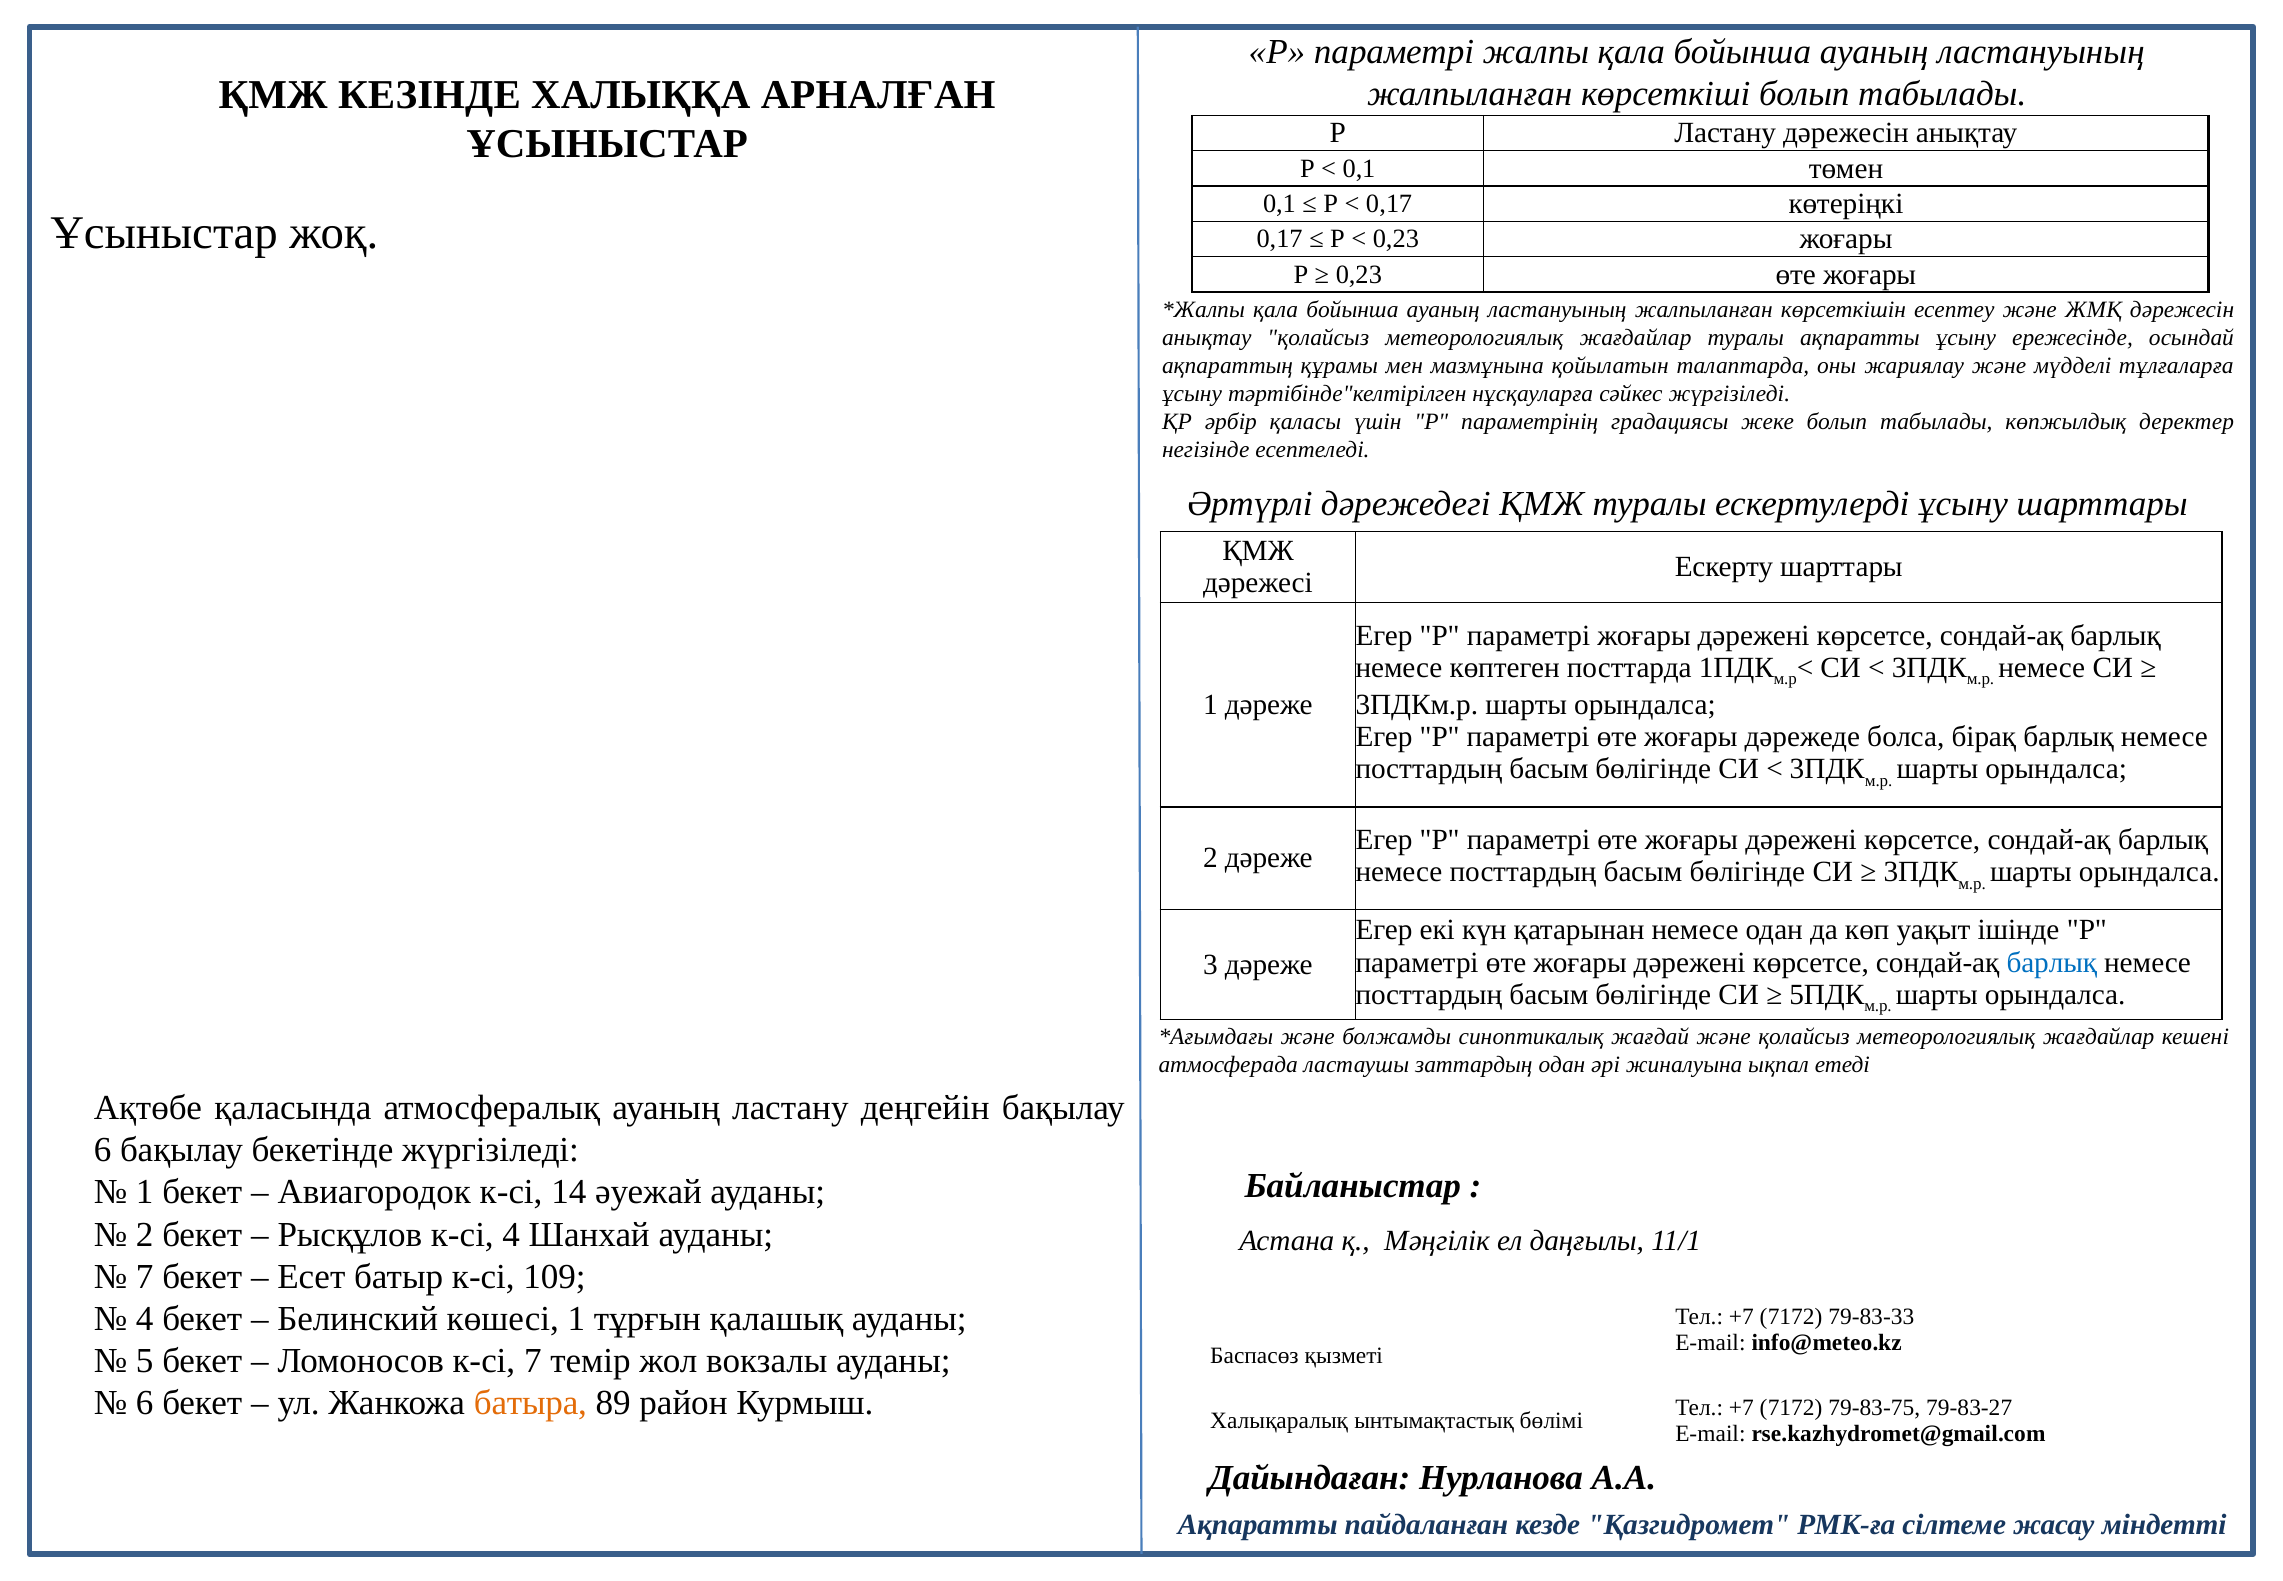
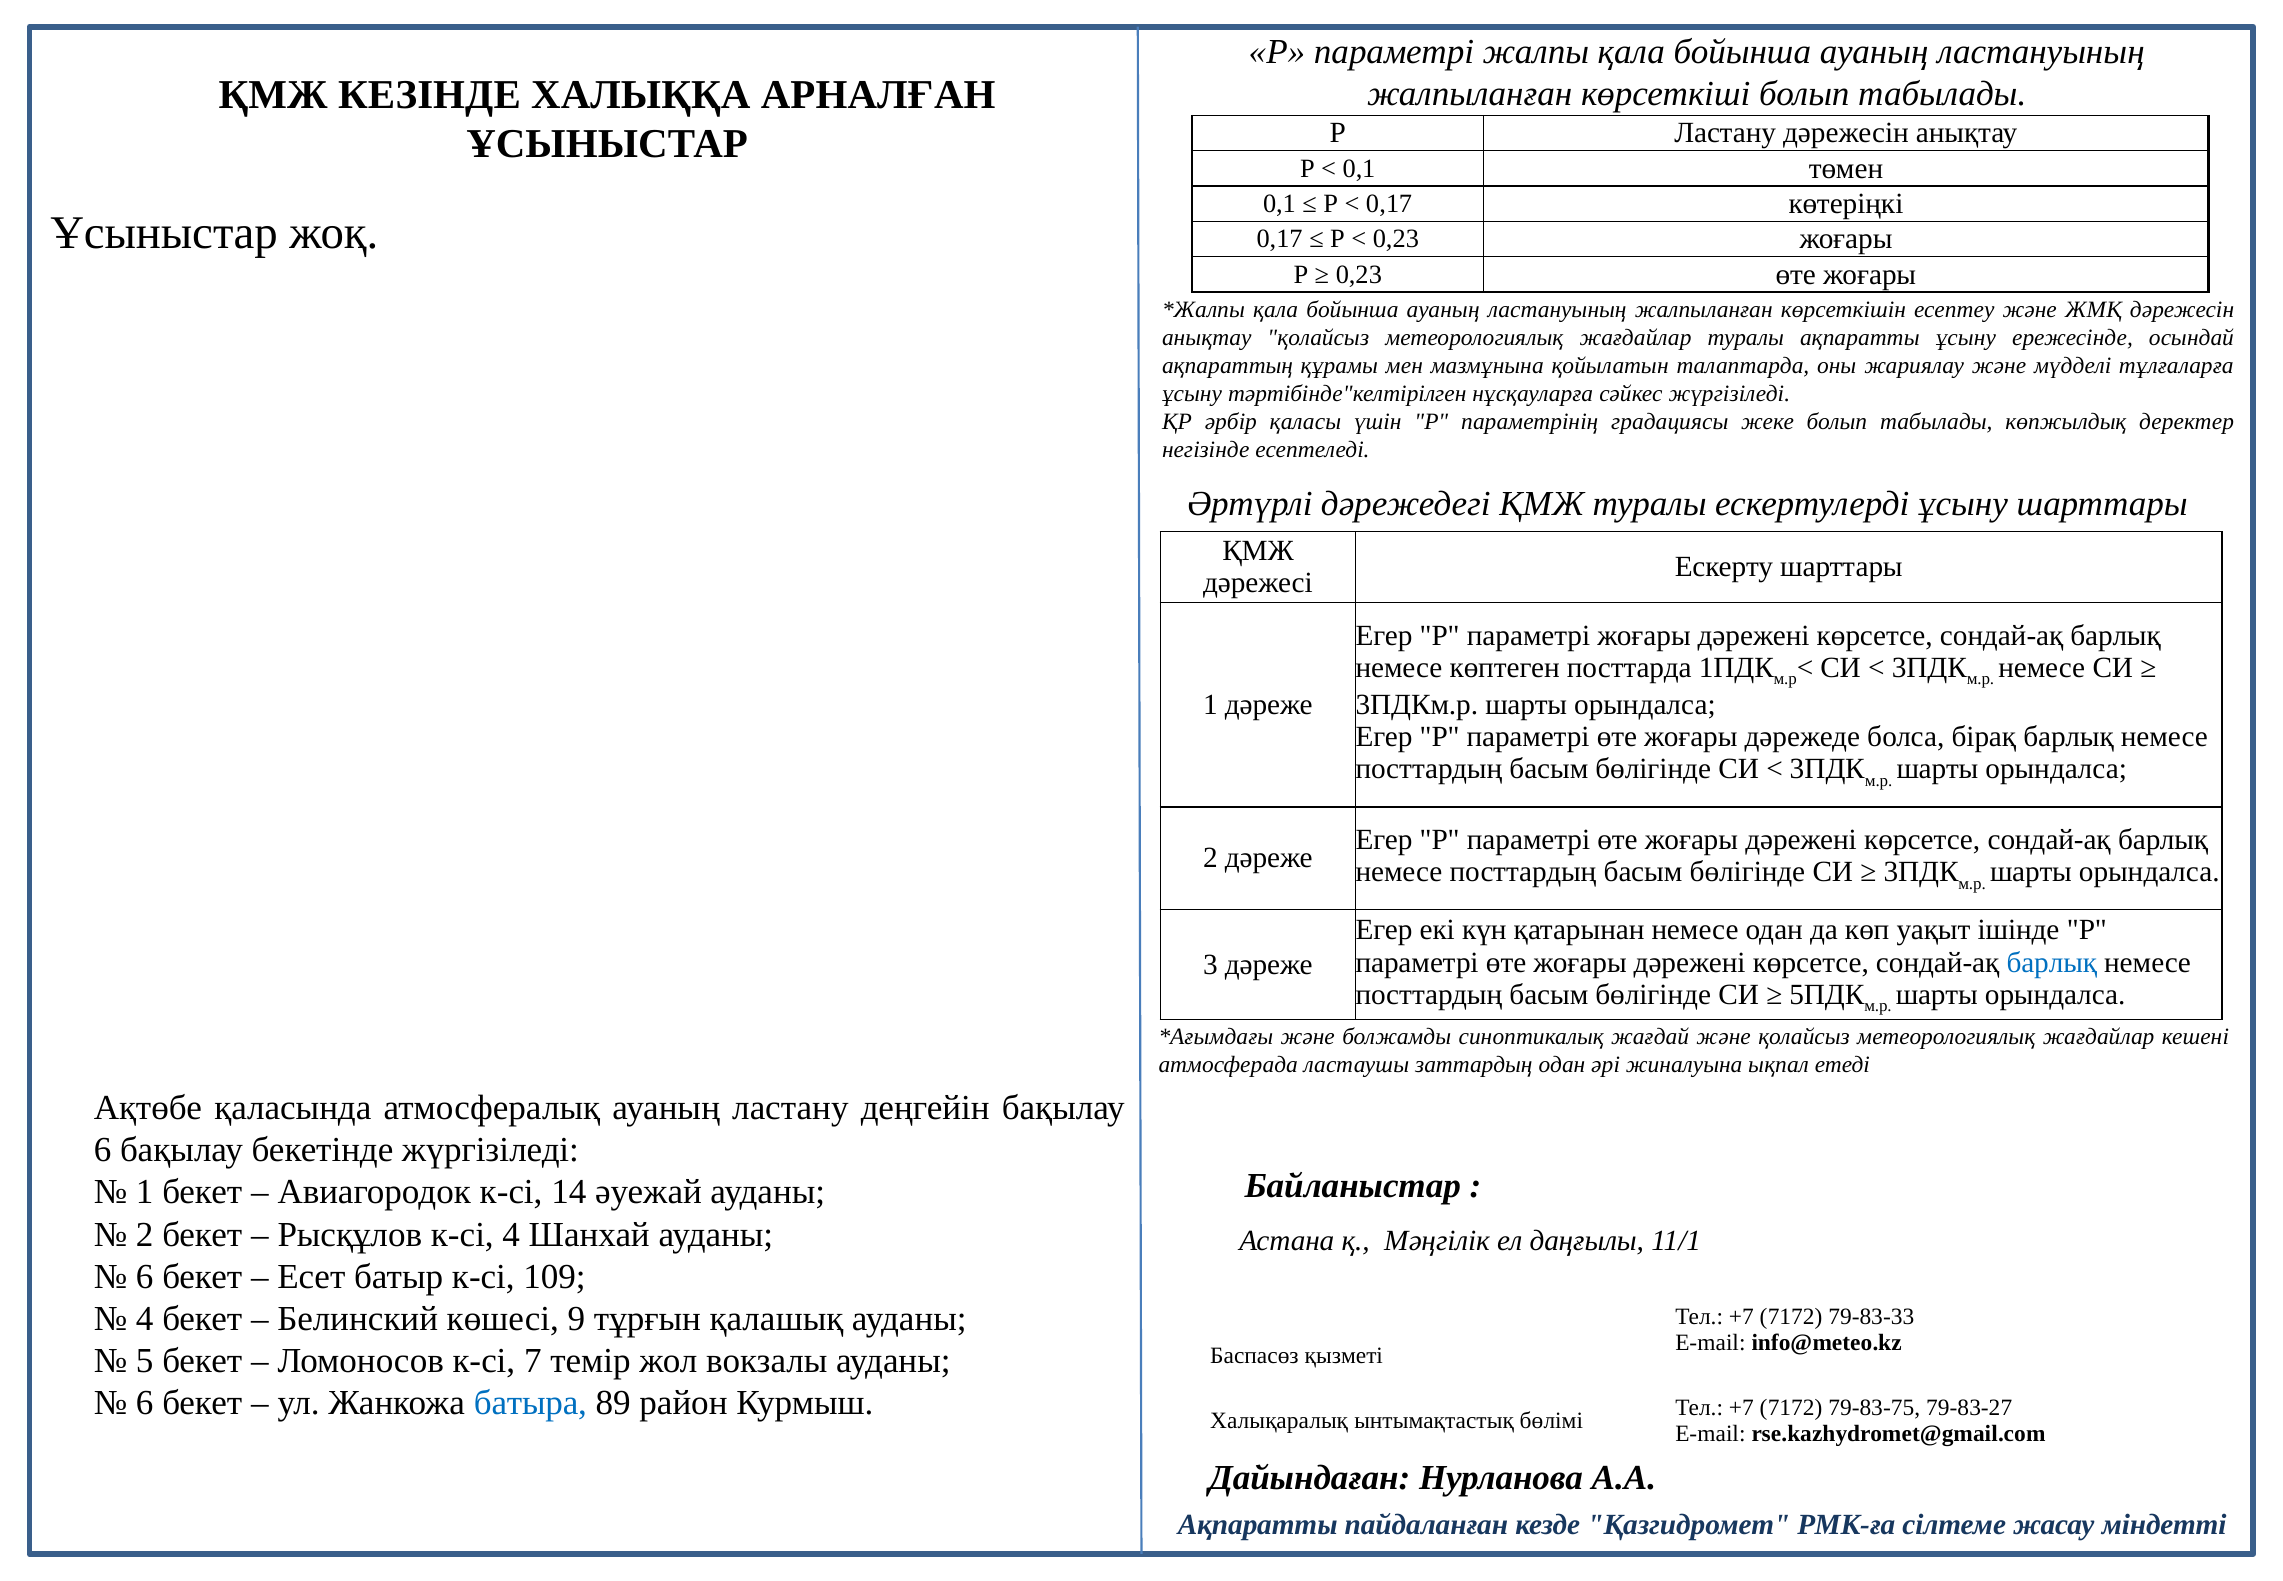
7 at (145, 1276): 7 -> 6
көшесі 1: 1 -> 9
батыра colour: orange -> blue
